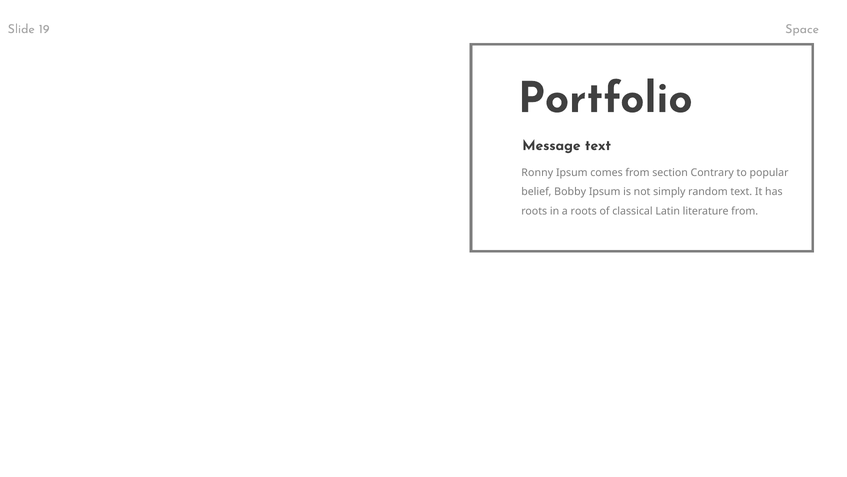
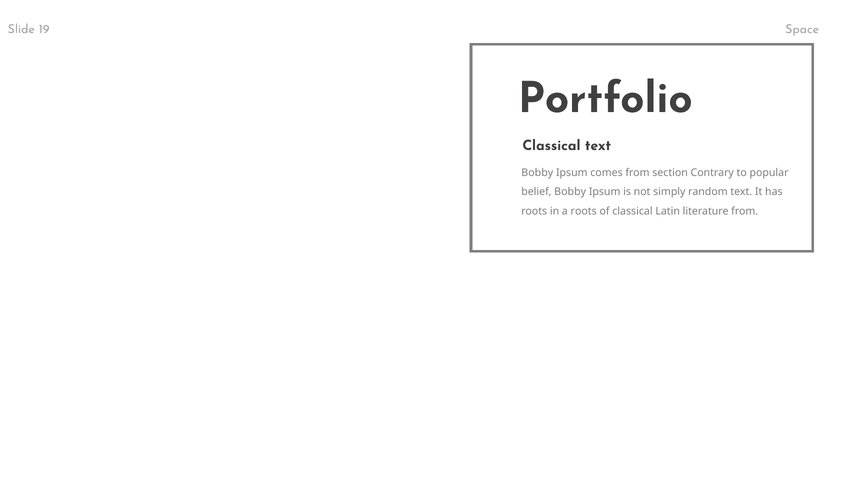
Message at (551, 145): Message -> Classical
Ronny at (537, 173): Ronny -> Bobby
